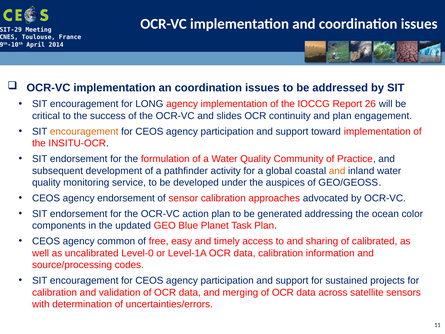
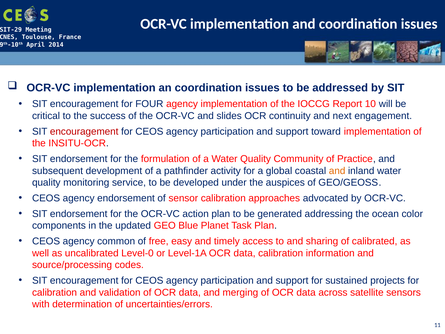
LONG: LONG -> FOUR
26: 26 -> 10
and plan: plan -> next
encouragement at (84, 131) colour: orange -> red
